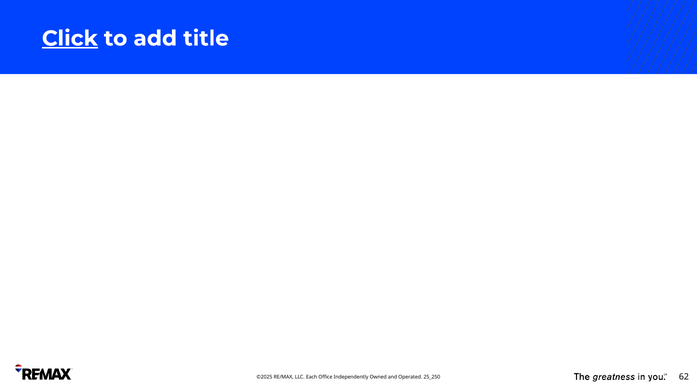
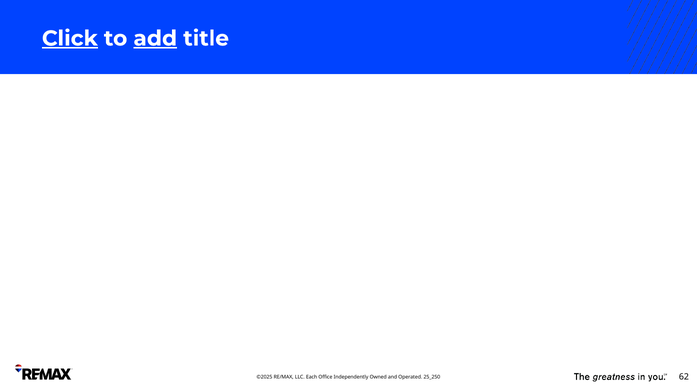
add underline: none -> present
